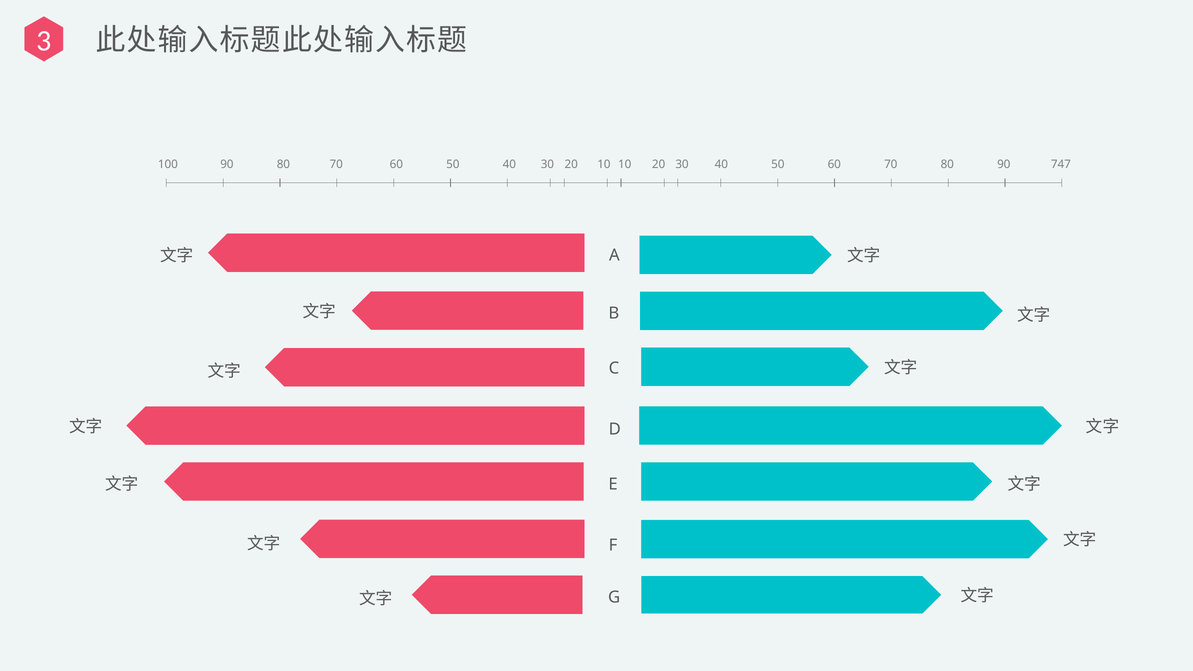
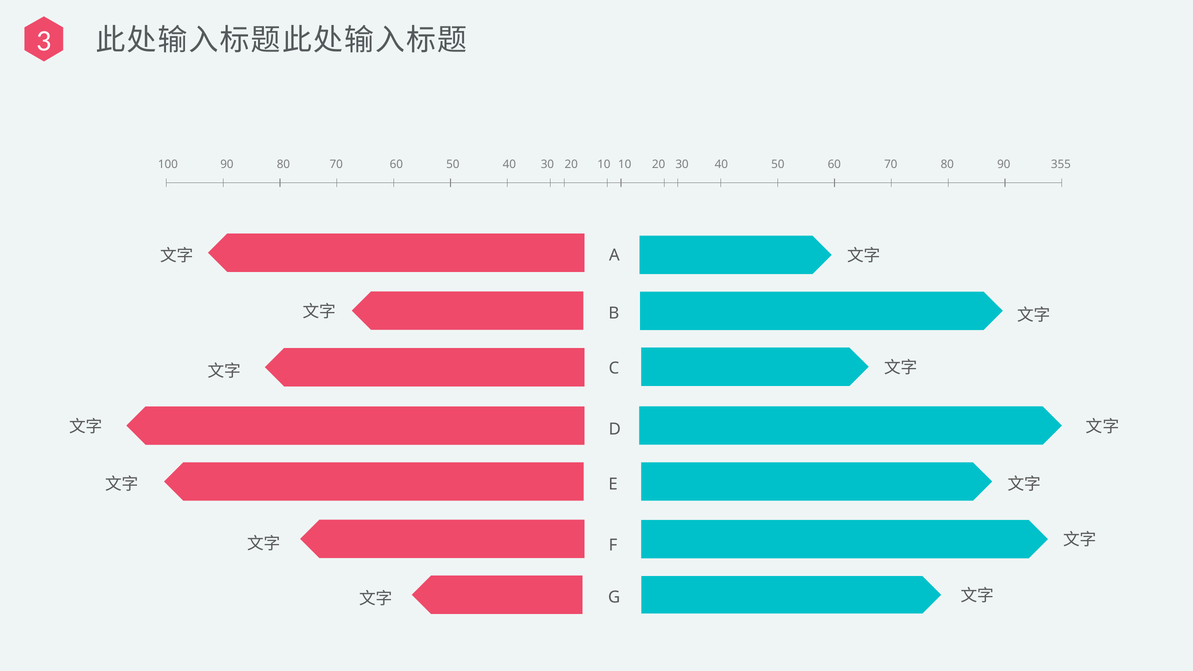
747: 747 -> 355
